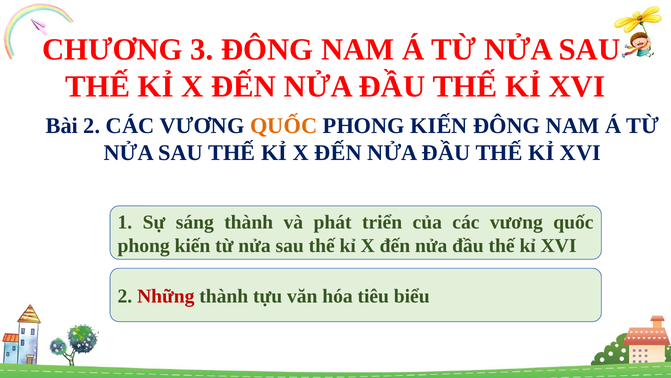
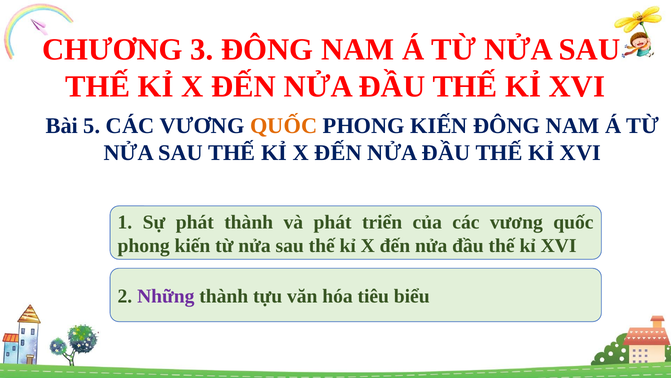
Bài 2: 2 -> 5
Sự sáng: sáng -> phát
Những colour: red -> purple
